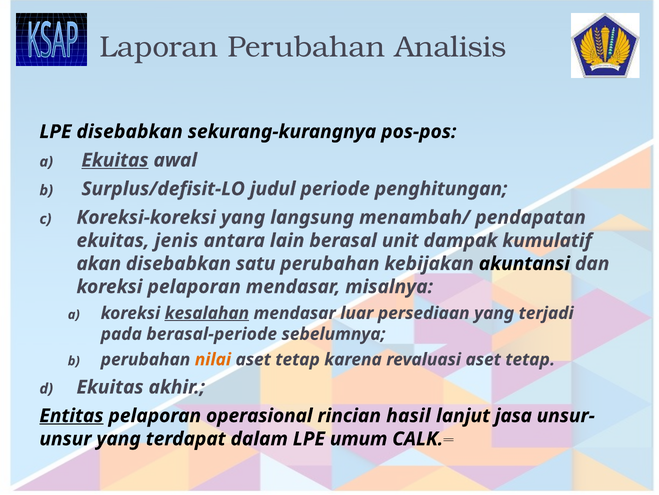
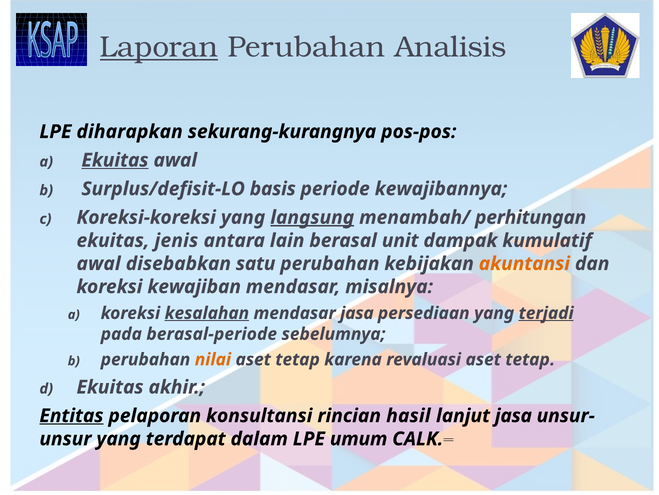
Laporan underline: none -> present
LPE disebabkan: disebabkan -> diharapkan
judul: judul -> basis
penghitungan: penghitungan -> kewajibannya
langsung underline: none -> present
pendapatan: pendapatan -> perhitungan
akan at (99, 263): akan -> awal
akuntansi colour: black -> orange
koreksi pelaporan: pelaporan -> kewajiban
mendasar luar: luar -> jasa
terjadi underline: none -> present
operasional: operasional -> konsultansi
